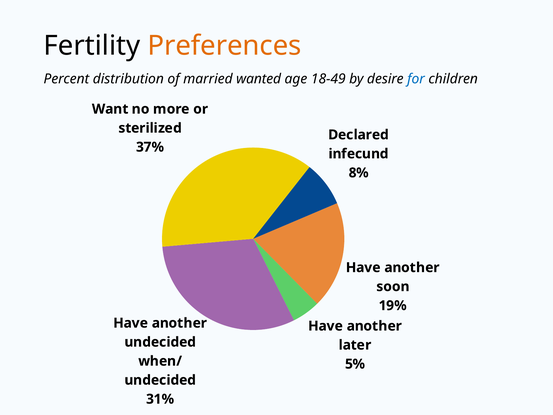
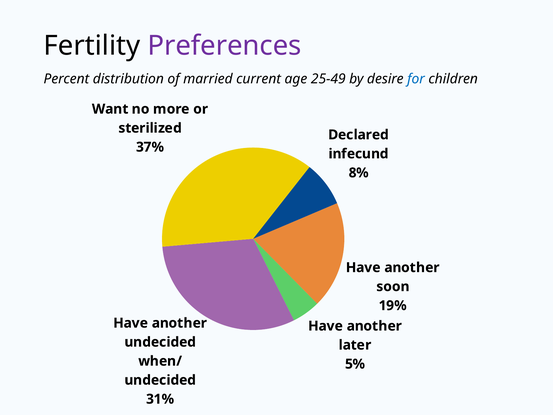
Preferences colour: orange -> purple
wanted: wanted -> current
18-49: 18-49 -> 25-49
